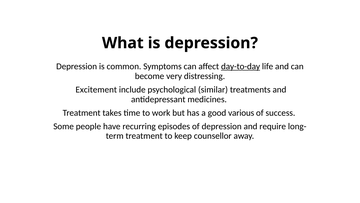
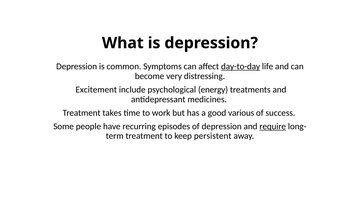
similar: similar -> energy
require underline: none -> present
counsellor: counsellor -> persistent
